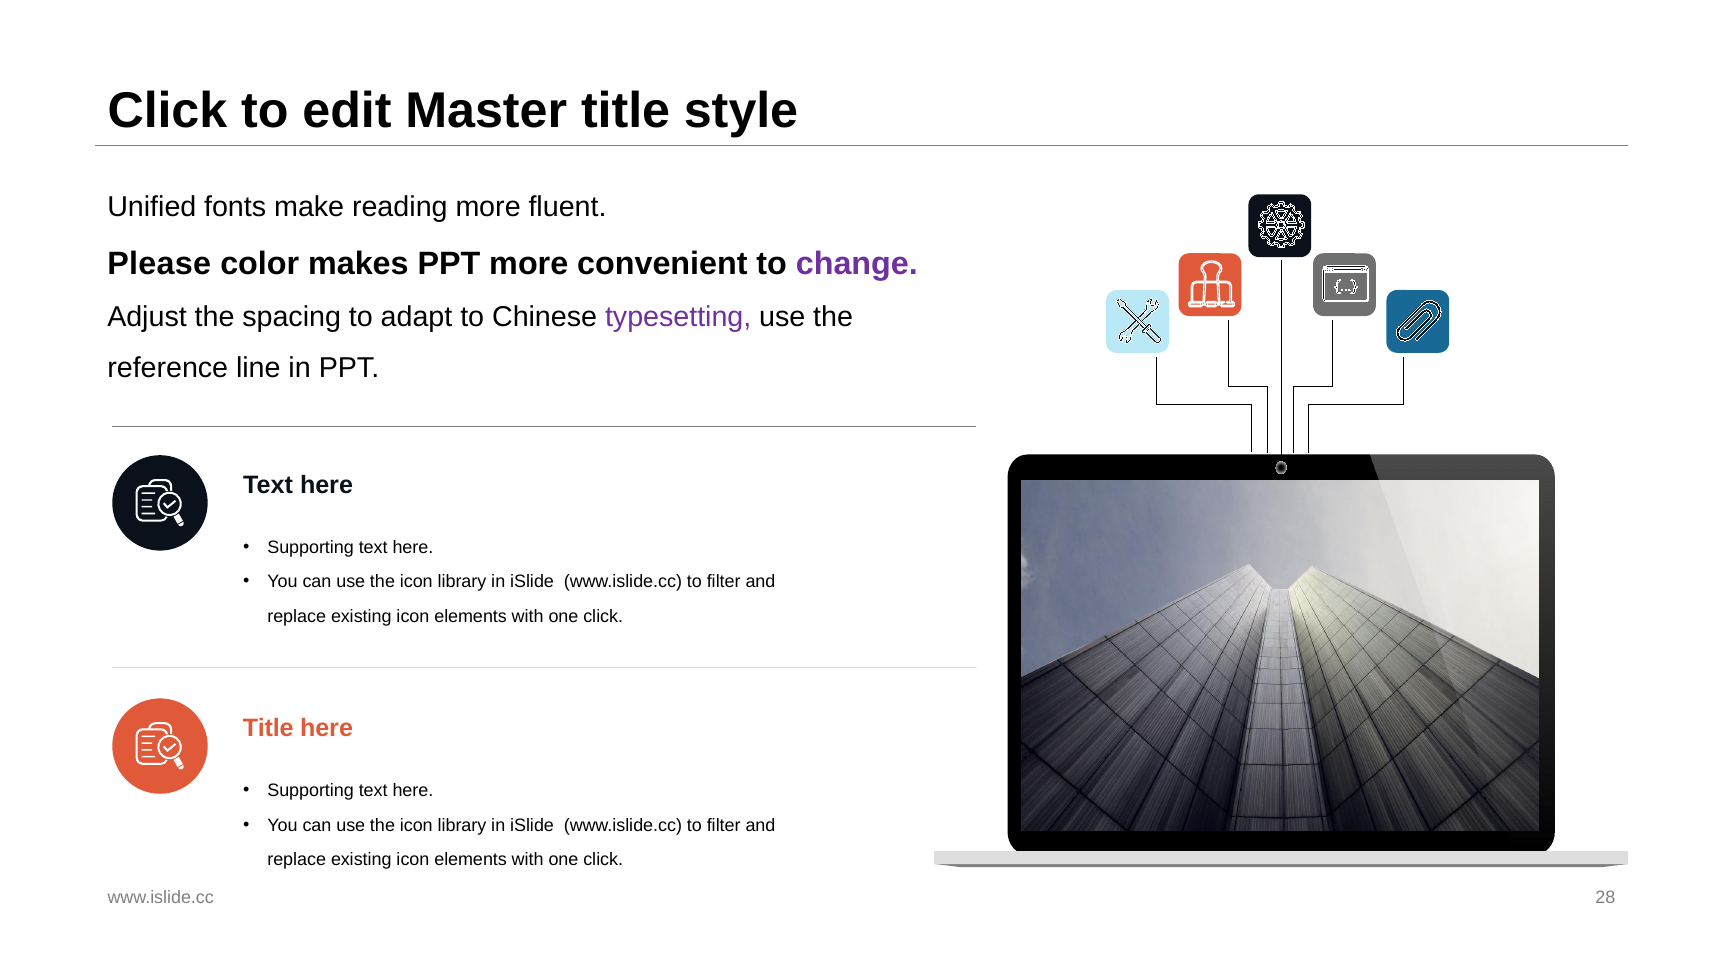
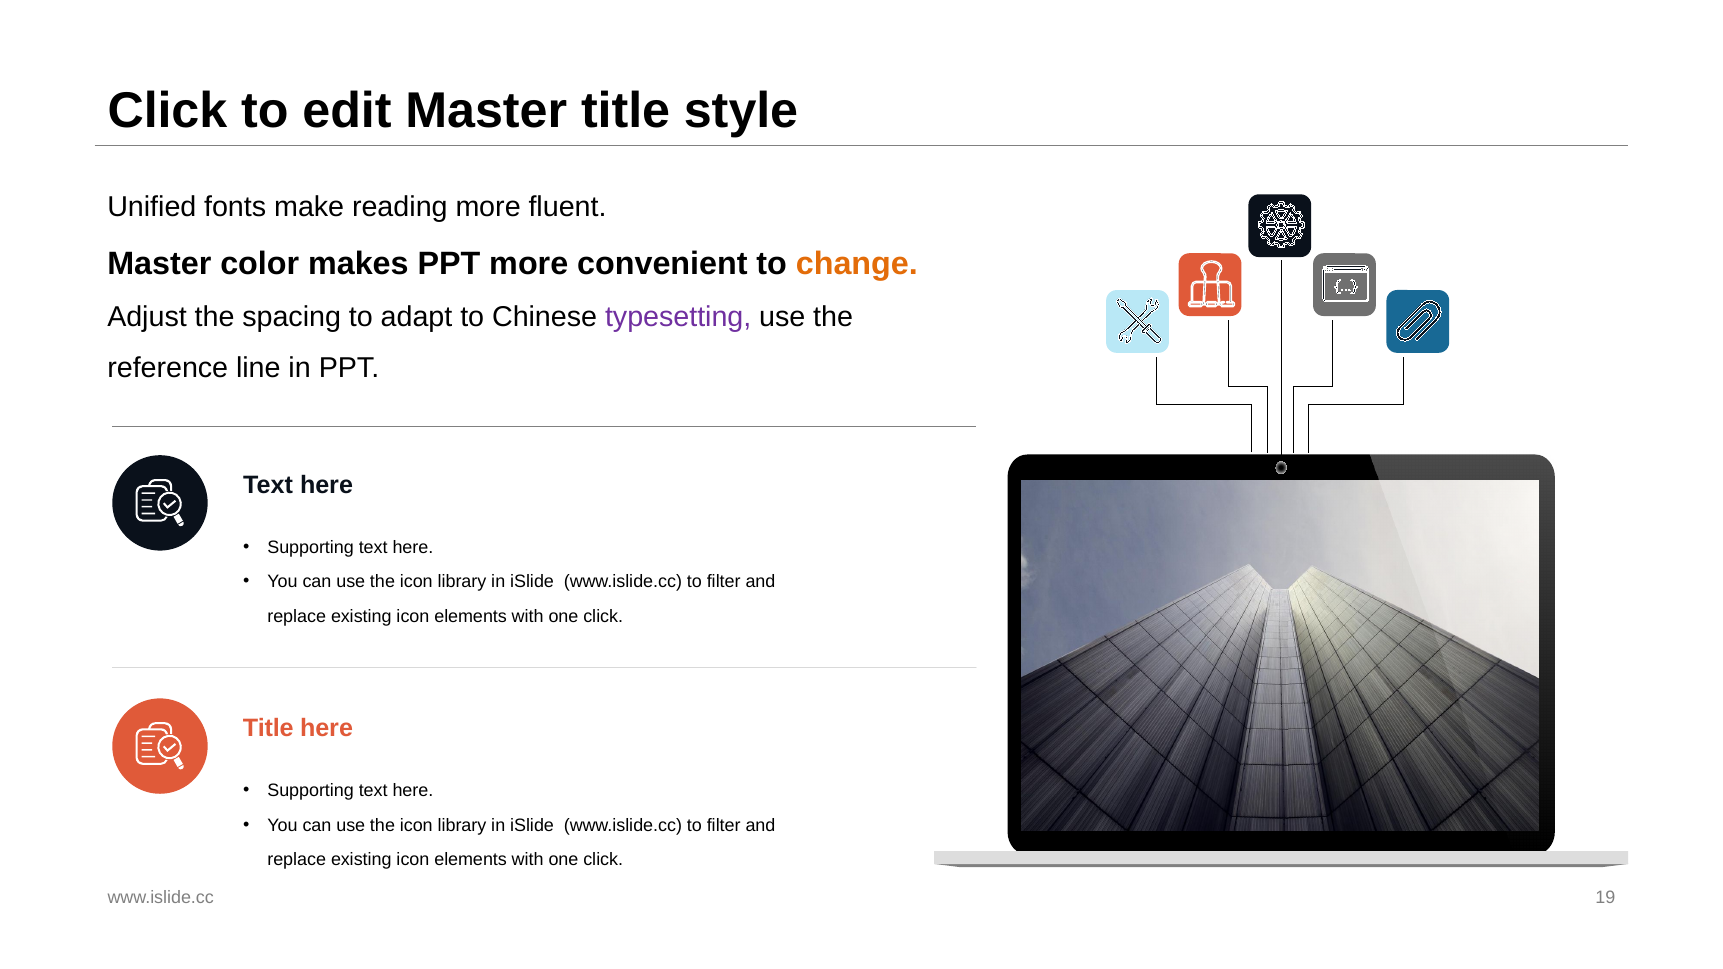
Please at (159, 263): Please -> Master
change colour: purple -> orange
28: 28 -> 19
